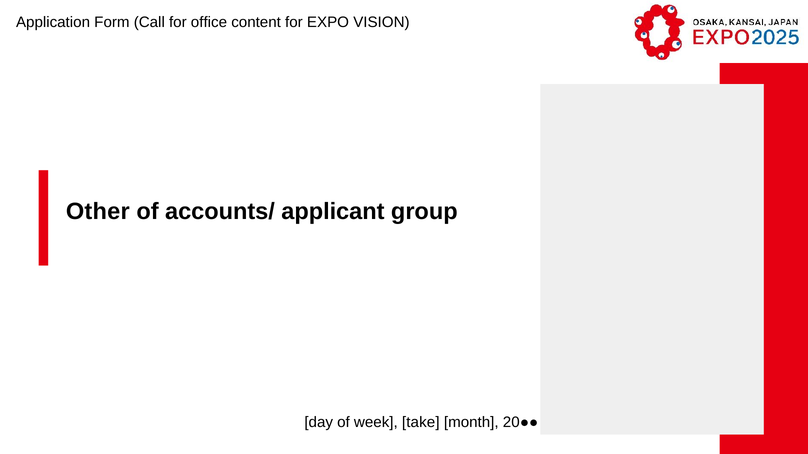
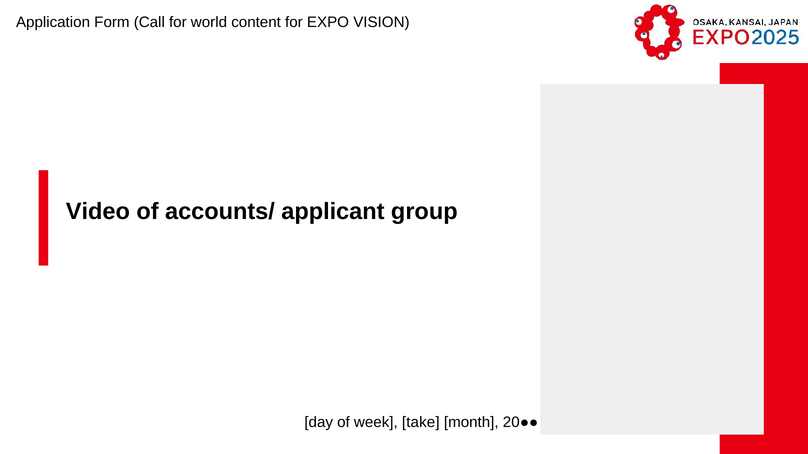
office: office -> world
Other: Other -> Video
